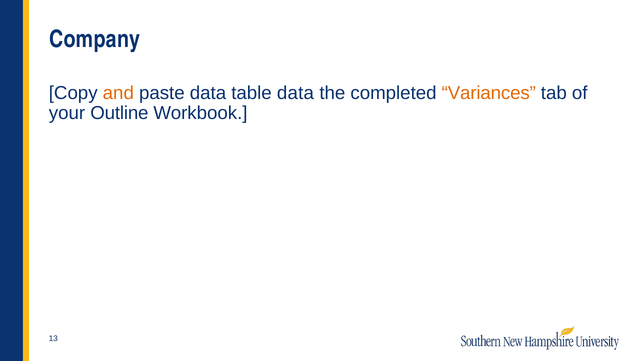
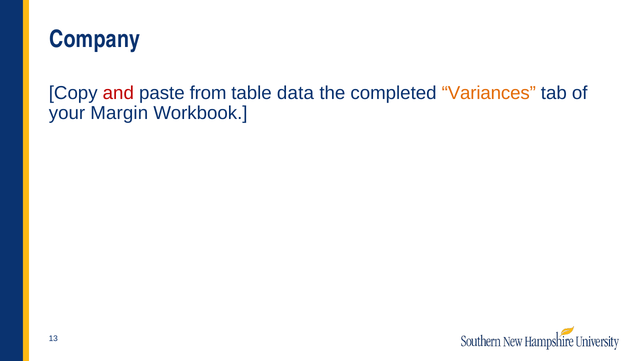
and colour: orange -> red
paste data: data -> from
Outline: Outline -> Margin
